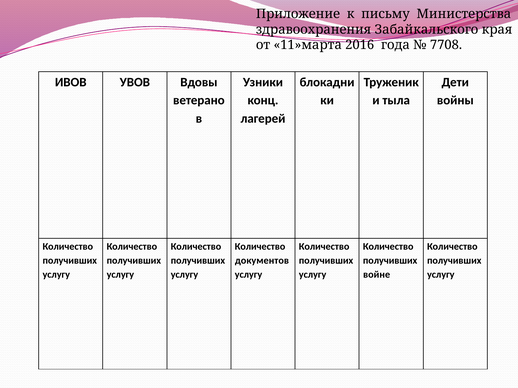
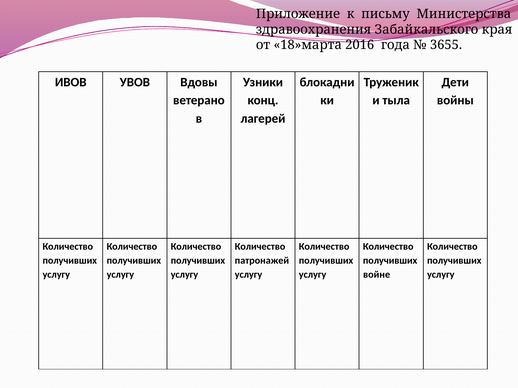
11»марта: 11»марта -> 18»марта
7708: 7708 -> 3655
документов: документов -> патронажей
